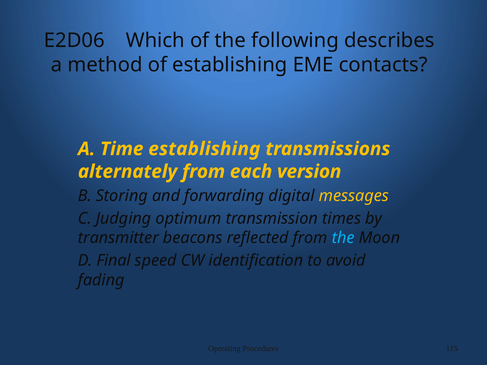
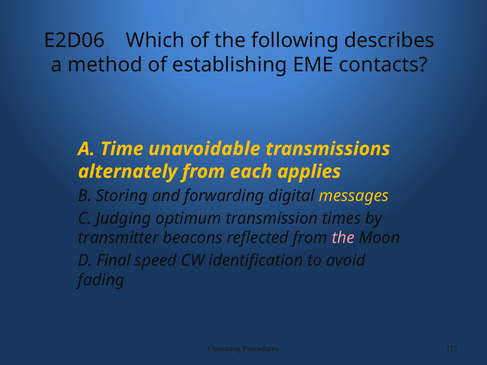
Time establishing: establishing -> unavoidable
version: version -> applies
the at (343, 238) colour: light blue -> pink
